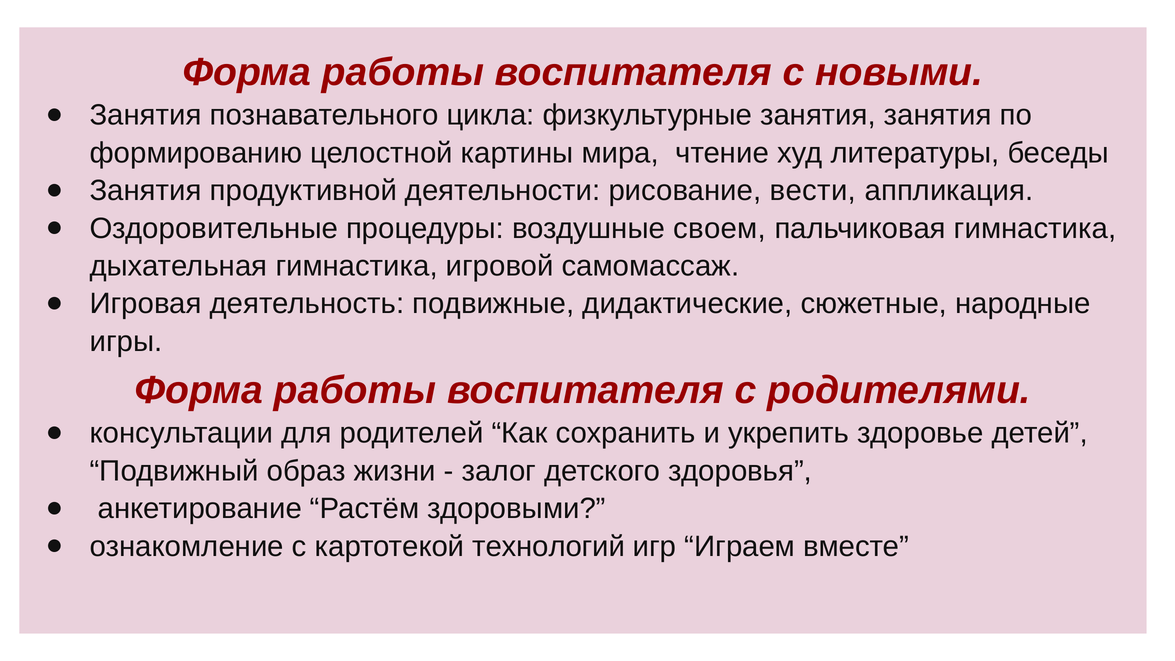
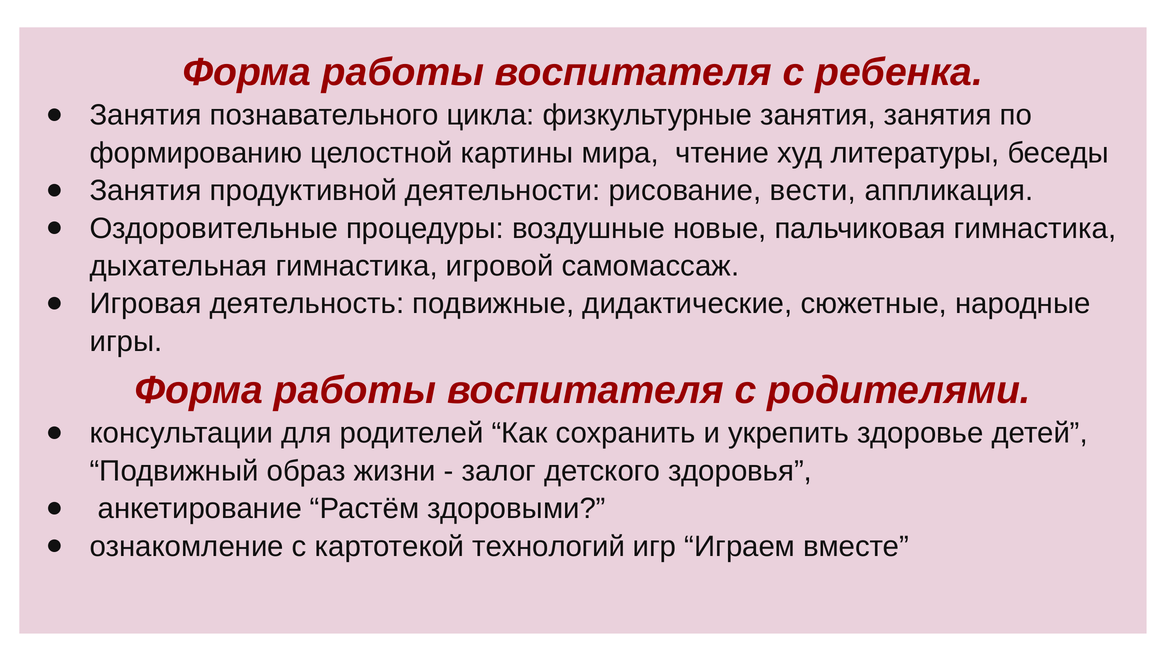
новыми: новыми -> ребенка
своем: своем -> новые
